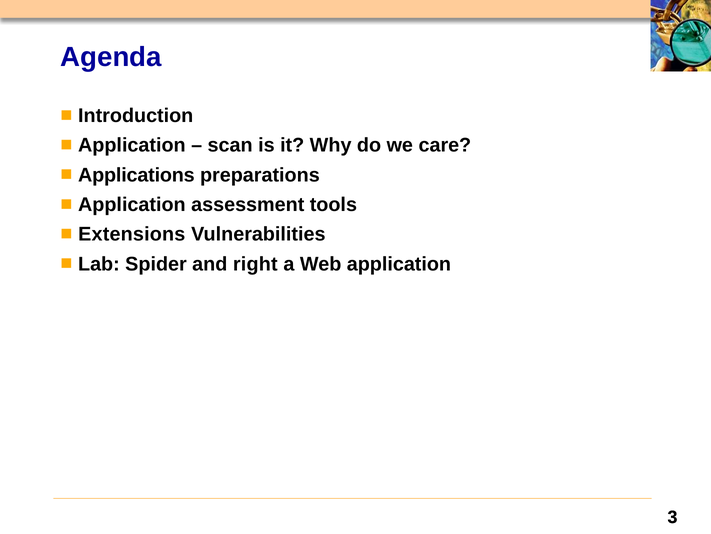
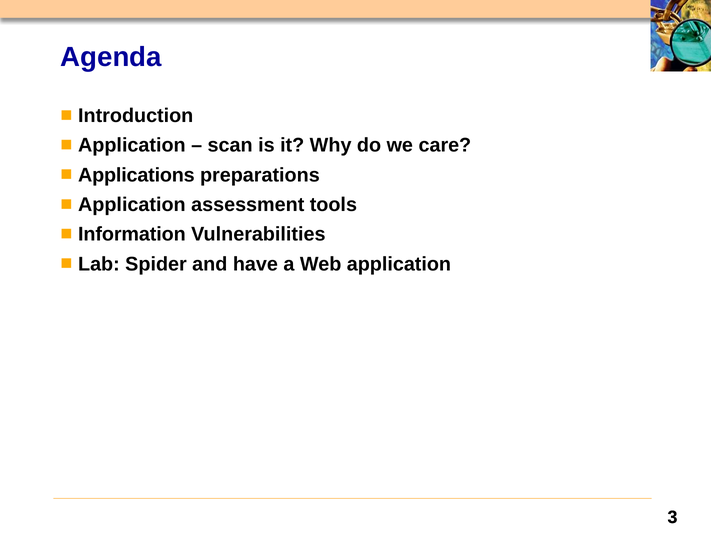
Extensions: Extensions -> Information
right: right -> have
